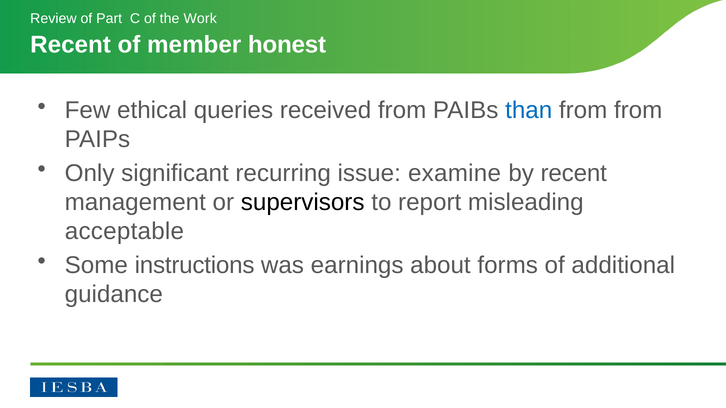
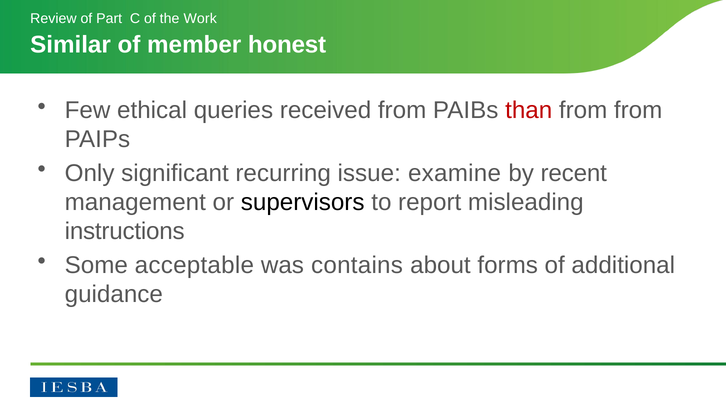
Recent at (71, 45): Recent -> Similar
than colour: blue -> red
acceptable: acceptable -> instructions
instructions: instructions -> acceptable
earnings: earnings -> contains
